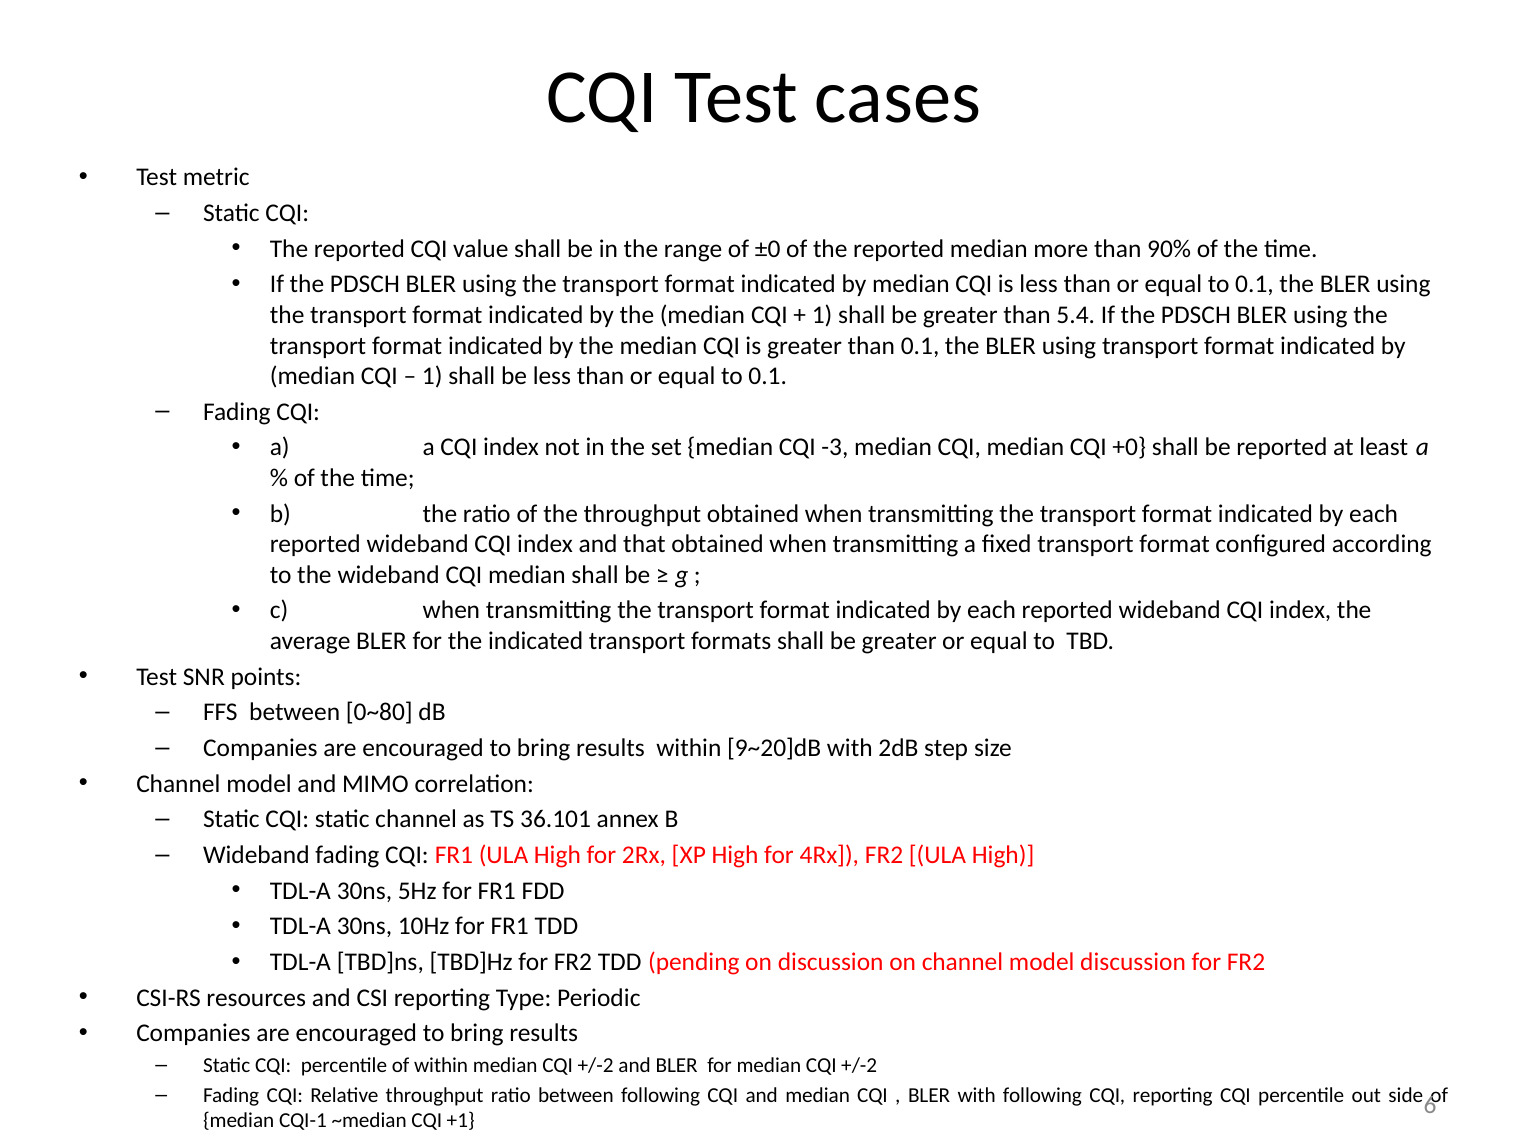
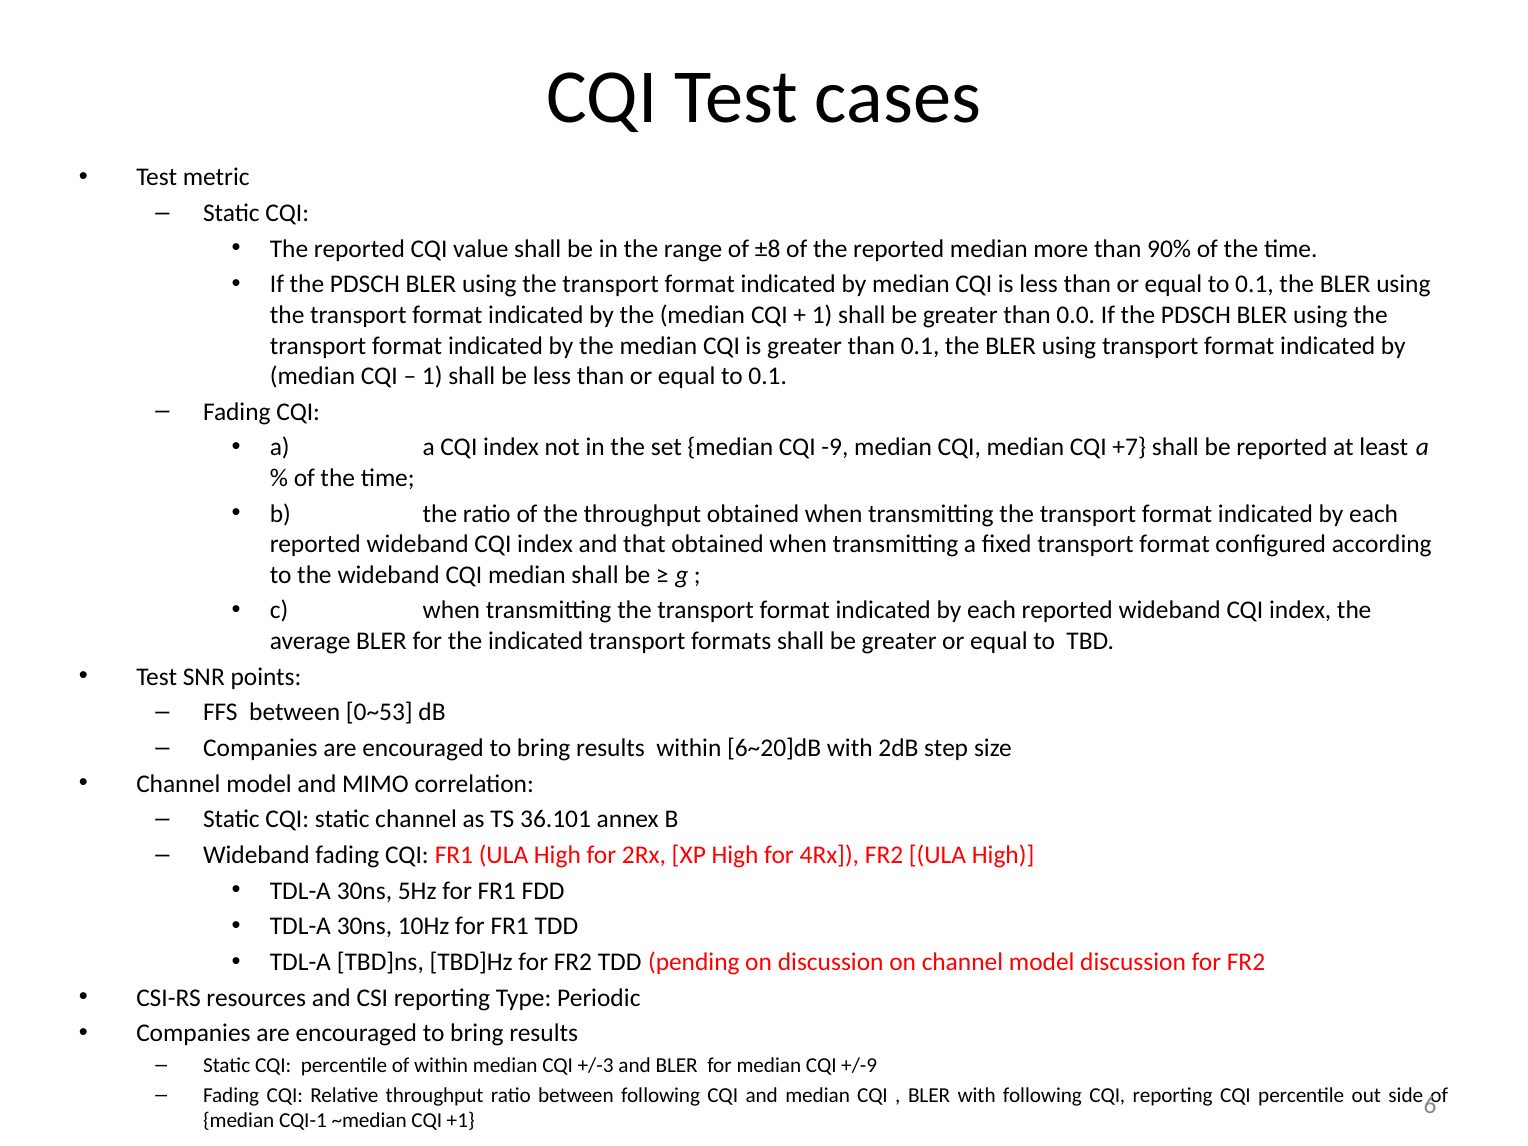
±0: ±0 -> ±8
5.4: 5.4 -> 0.0
-3: -3 -> -9
+0: +0 -> +7
0~80: 0~80 -> 0~53
9~20]dB: 9~20]dB -> 6~20]dB
within median CQI +/-2: +/-2 -> +/-3
for median CQI +/-2: +/-2 -> +/-9
